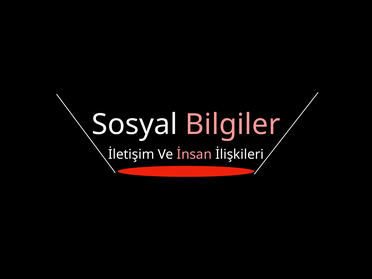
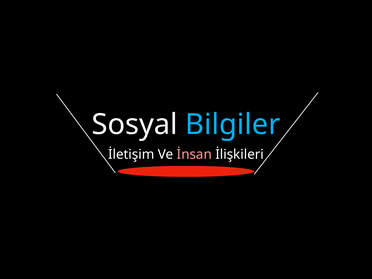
Bilgiler colour: pink -> light blue
